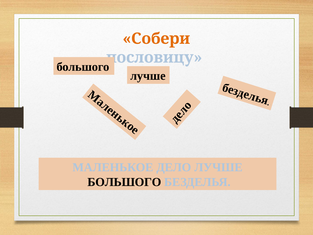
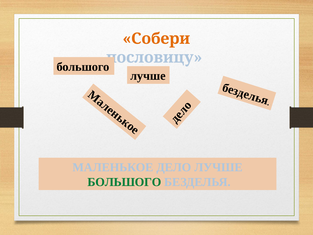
БОЛЬШОГО at (124, 182) colour: black -> green
